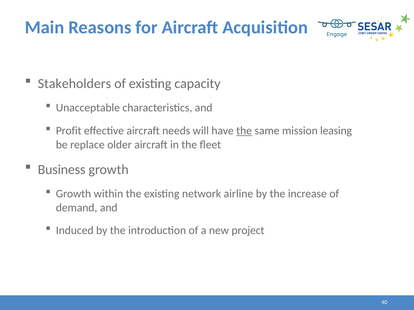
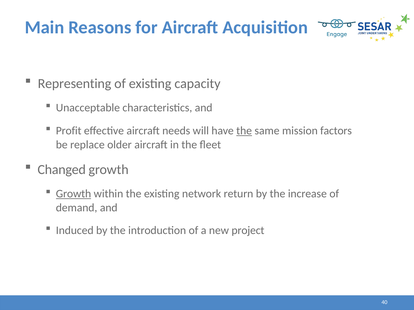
Stakeholders: Stakeholders -> Representing
leasing: leasing -> factors
Business: Business -> Changed
Growth at (74, 194) underline: none -> present
airline: airline -> return
